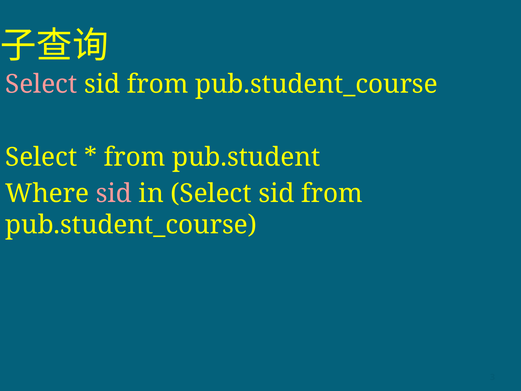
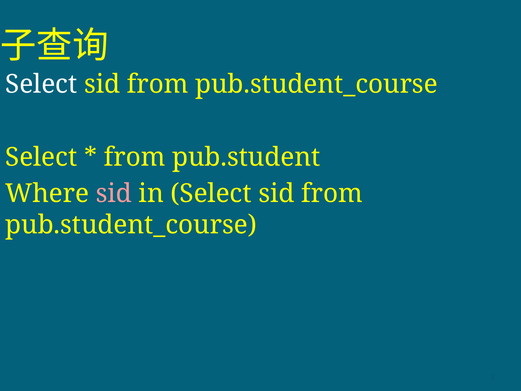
Select at (41, 84) colour: pink -> white
